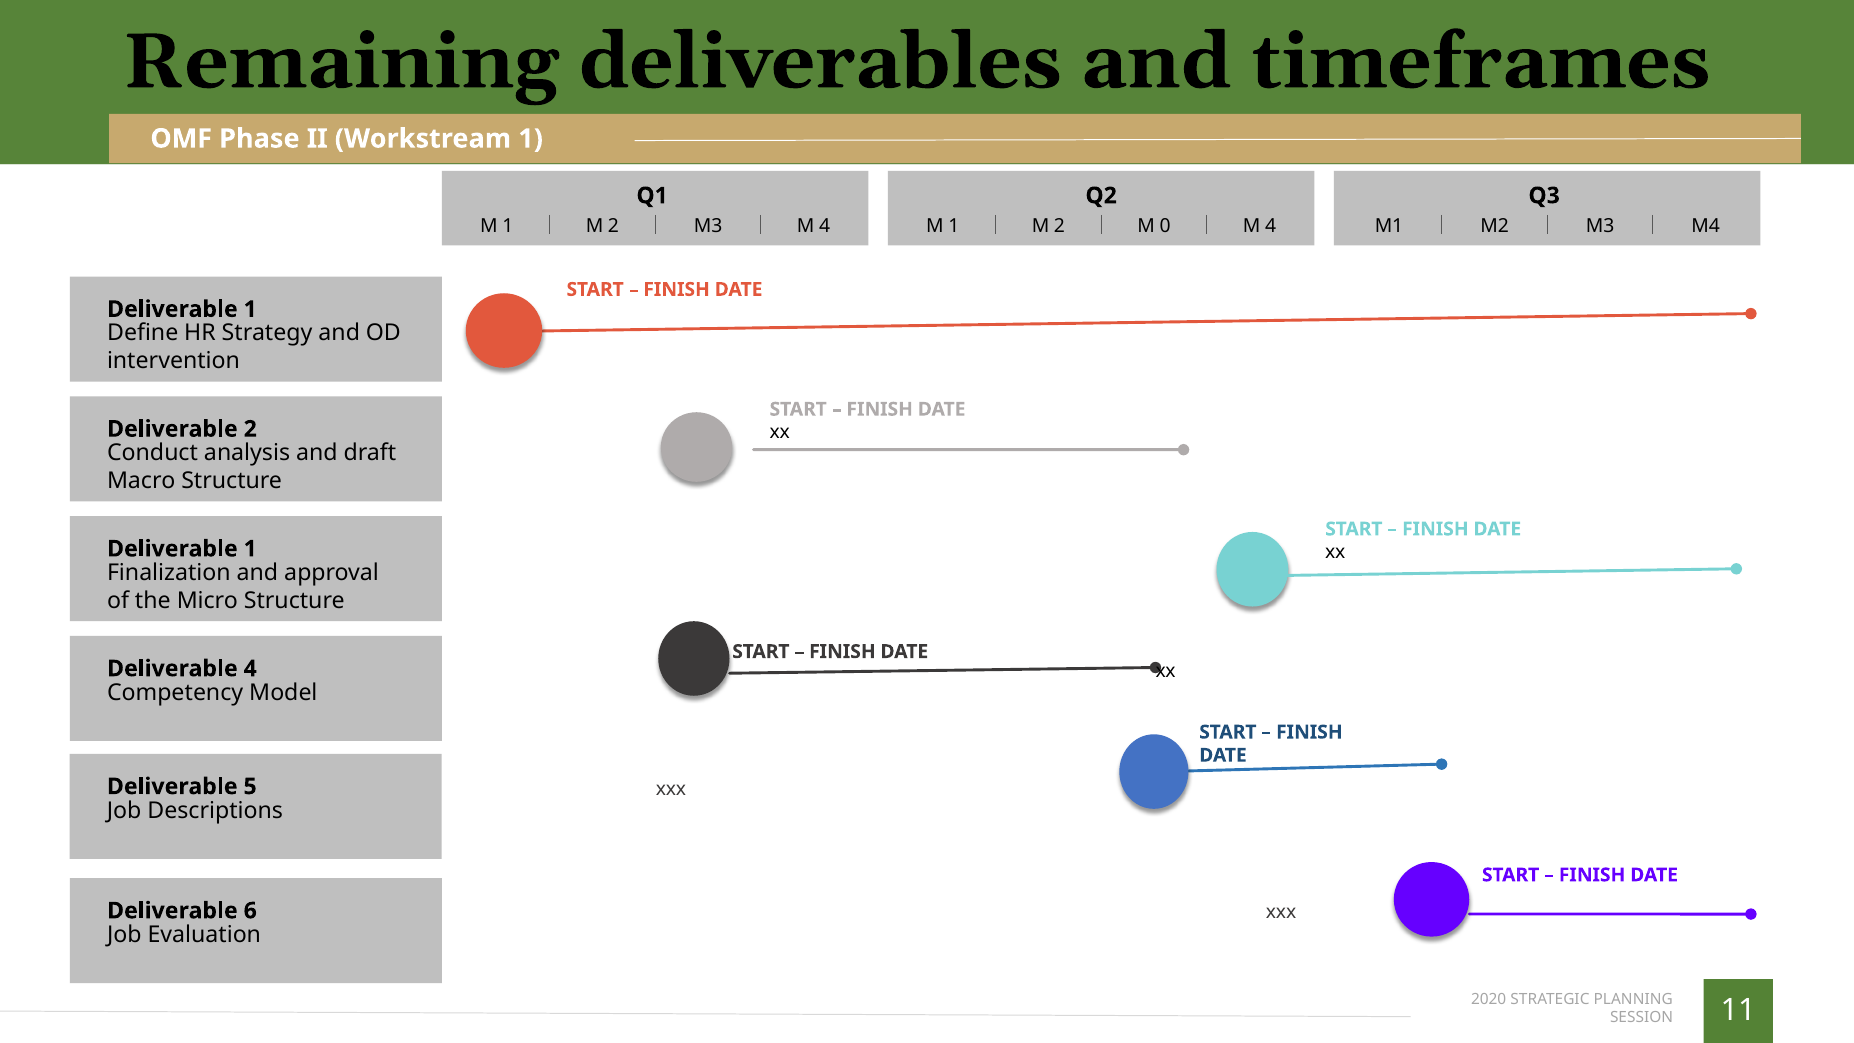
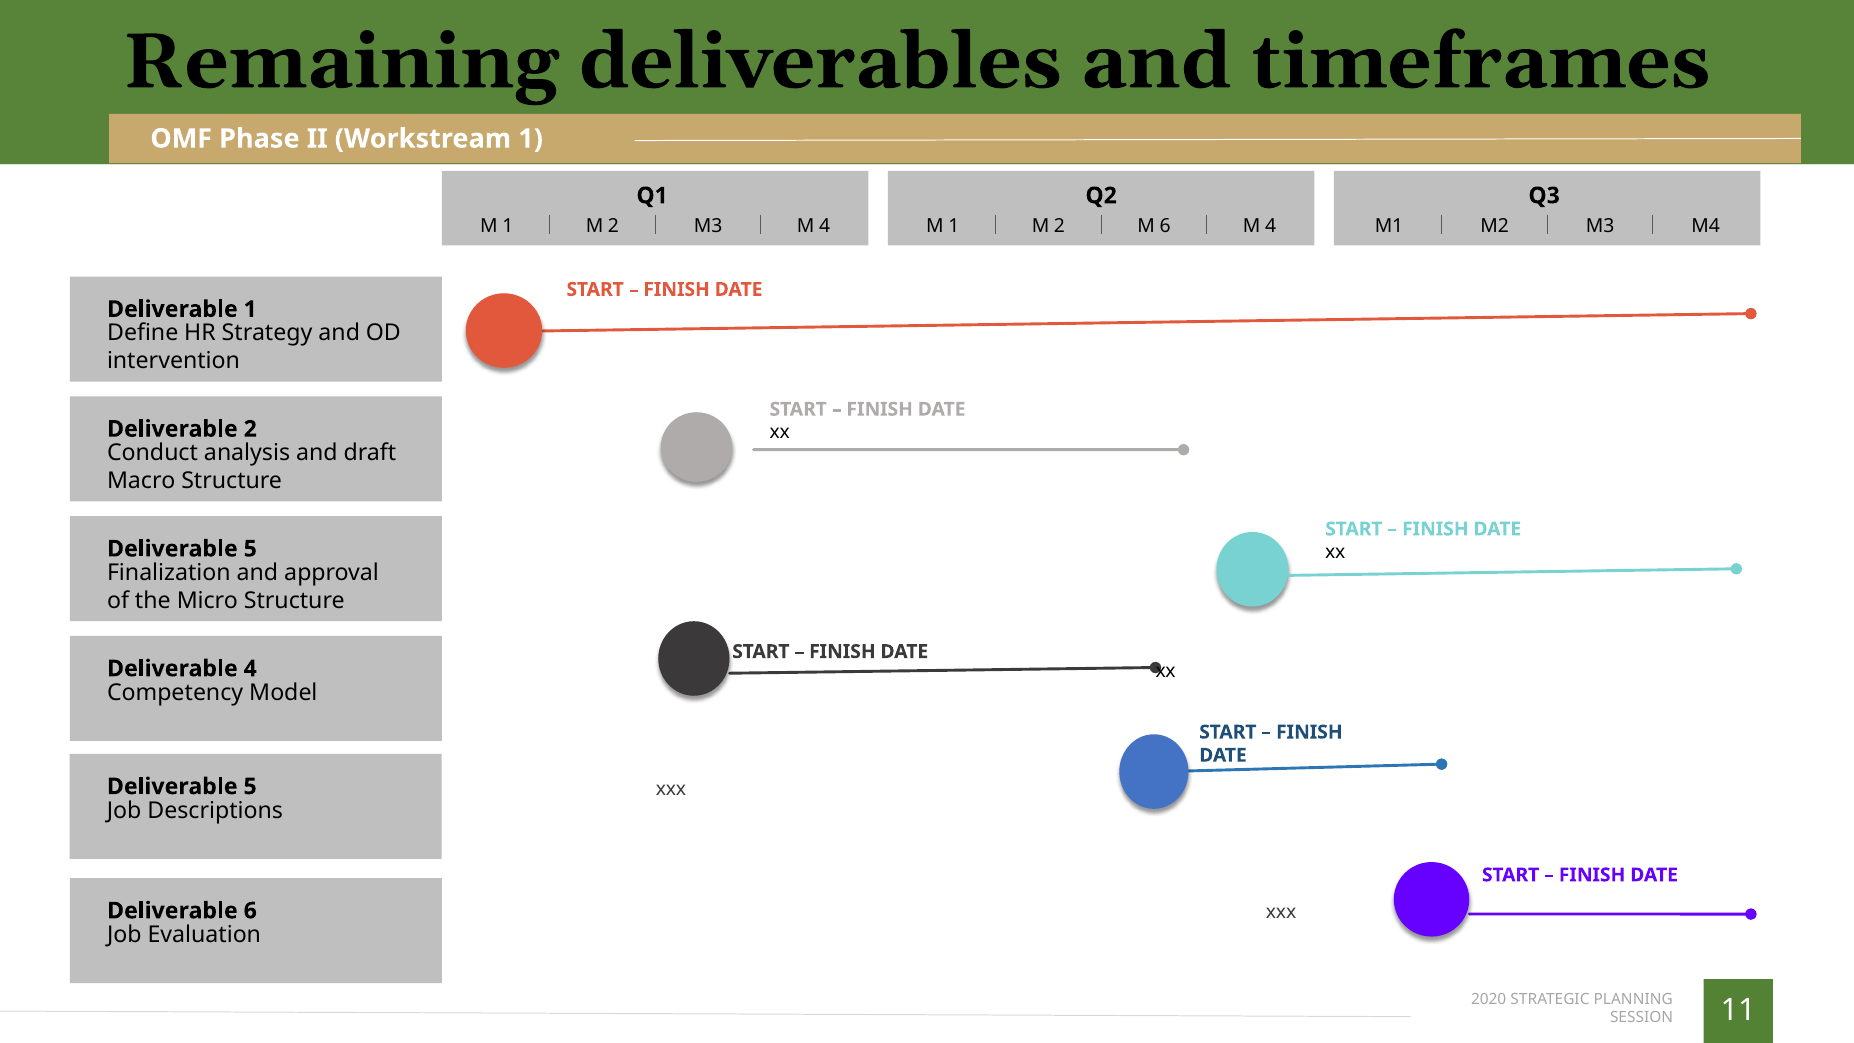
M 0: 0 -> 6
1 at (250, 549): 1 -> 5
